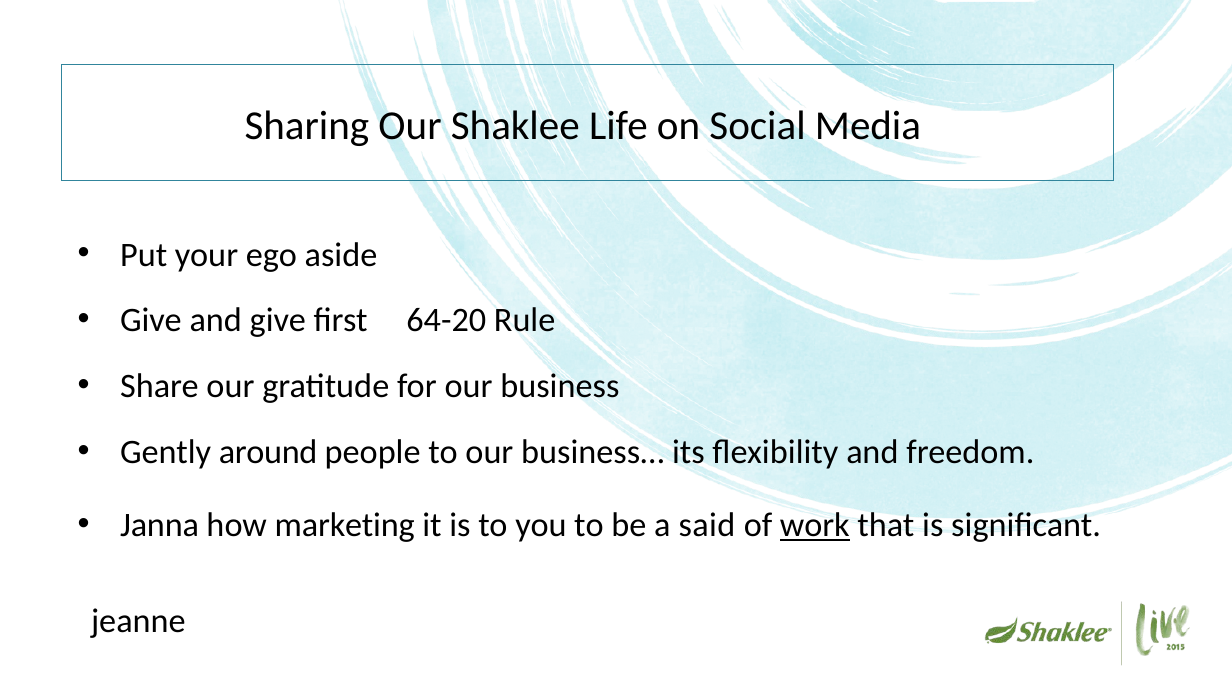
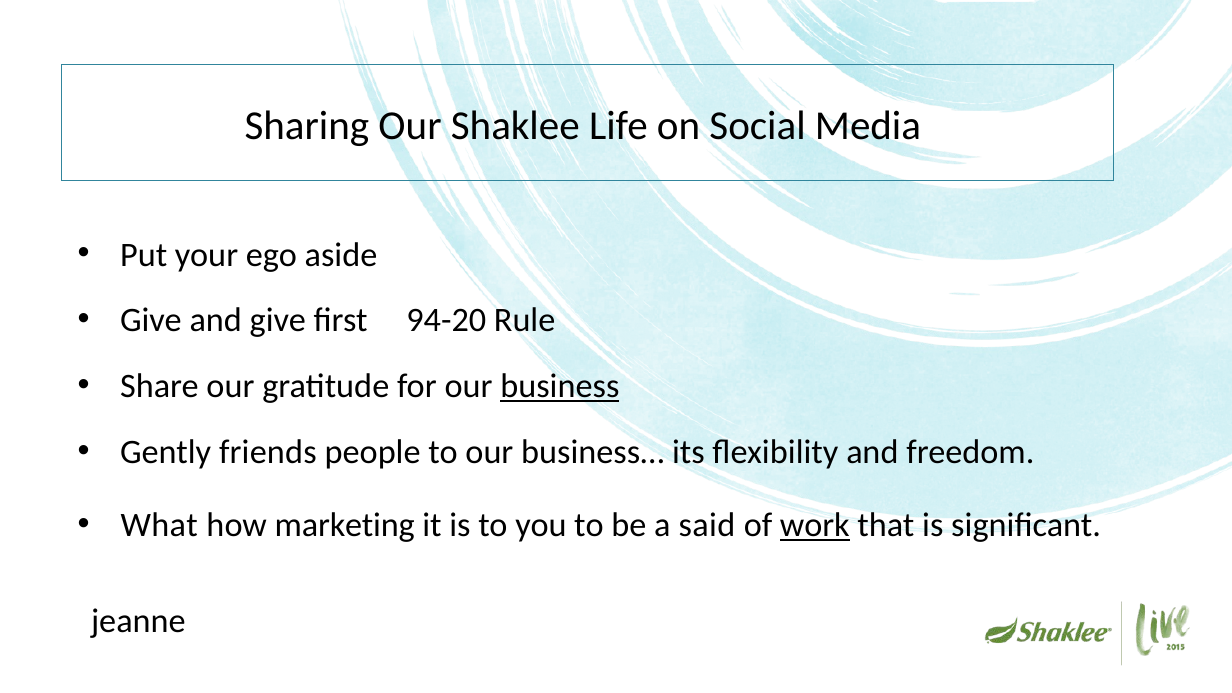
64-20: 64-20 -> 94-20
business underline: none -> present
around: around -> friends
Janna: Janna -> What
